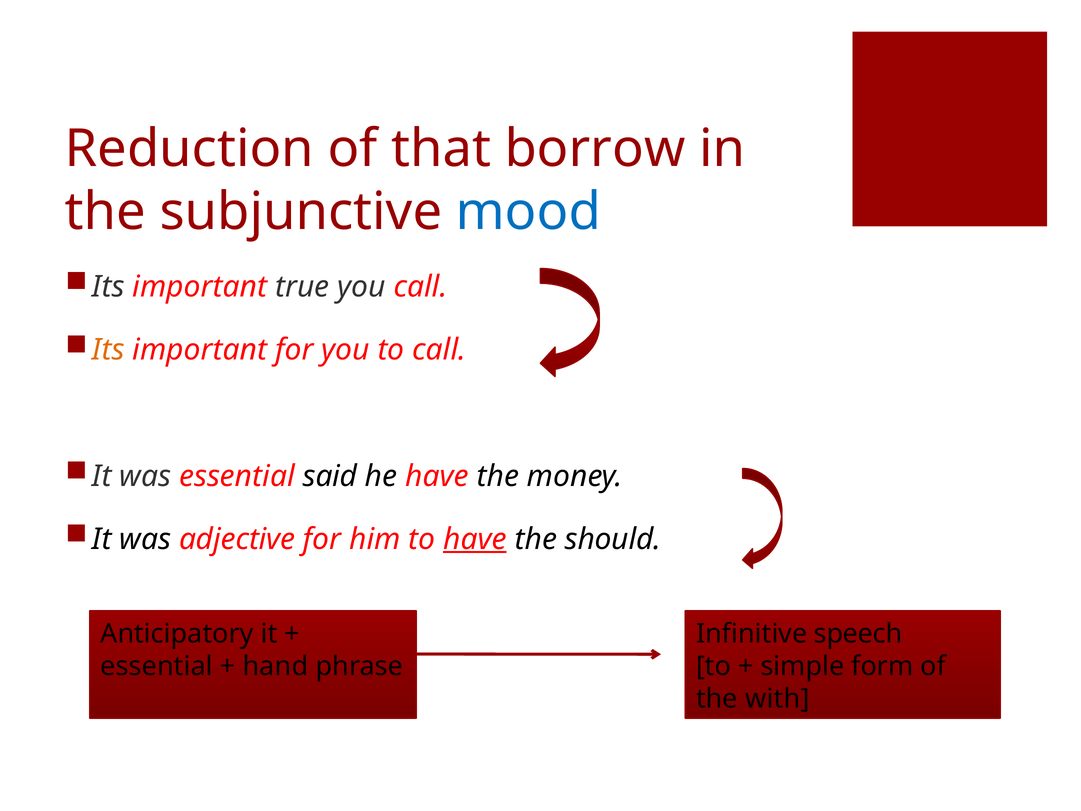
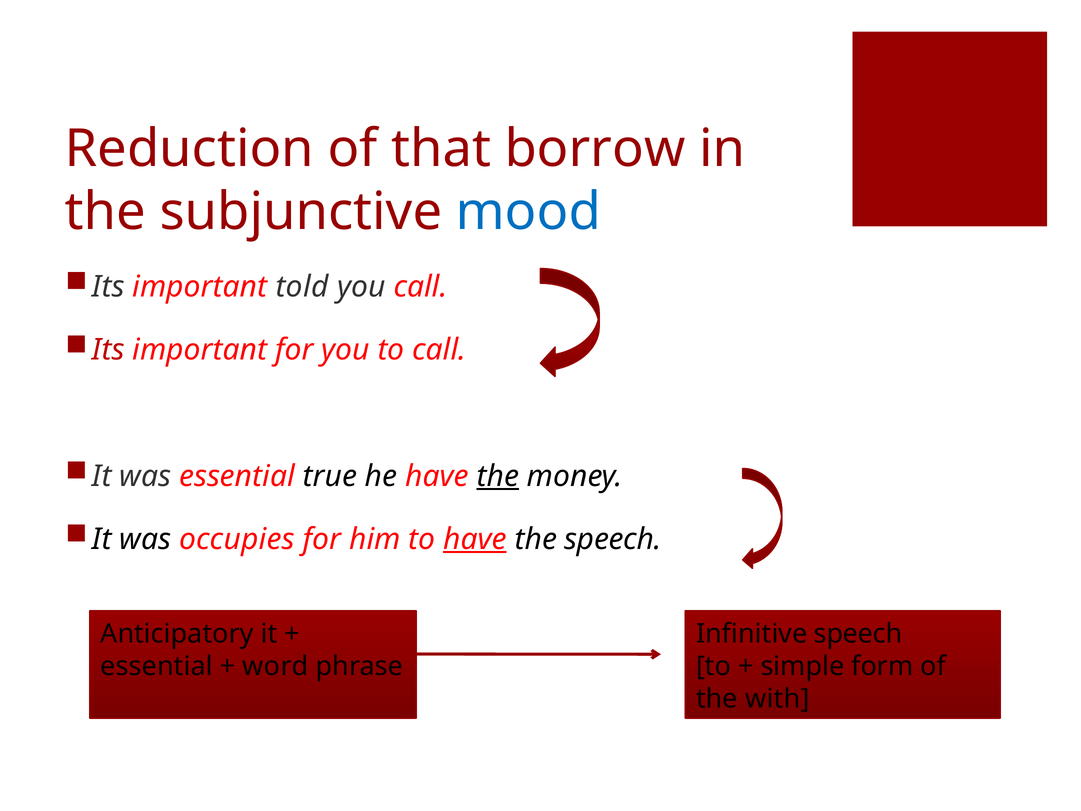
true: true -> told
Its at (108, 350) colour: orange -> red
said: said -> true
the at (498, 476) underline: none -> present
adjective: adjective -> occupies
the should: should -> speech
hand: hand -> word
